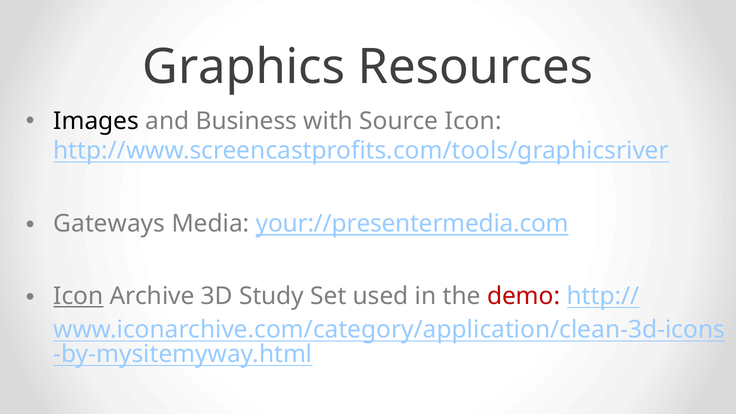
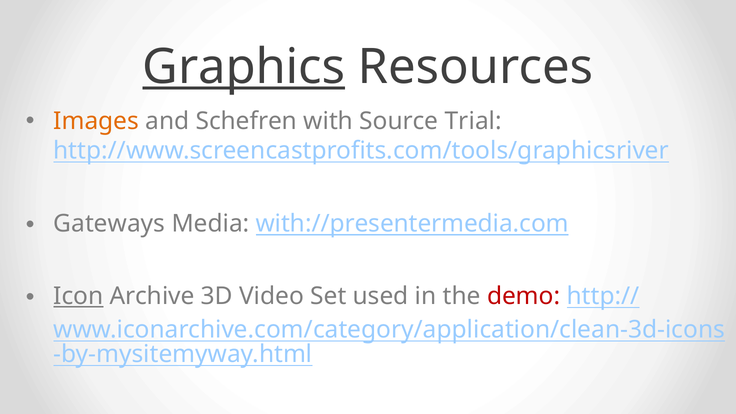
Graphics underline: none -> present
Images colour: black -> orange
Business: Business -> Schefren
Source Icon: Icon -> Trial
your://presentermedia.com: your://presentermedia.com -> with://presentermedia.com
Study: Study -> Video
